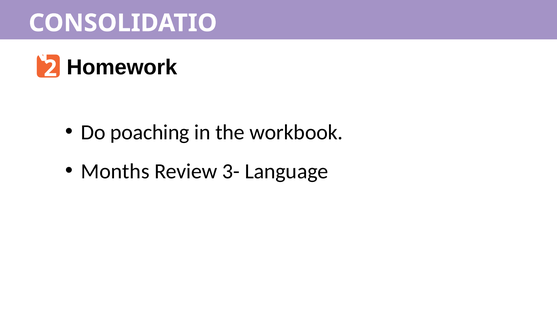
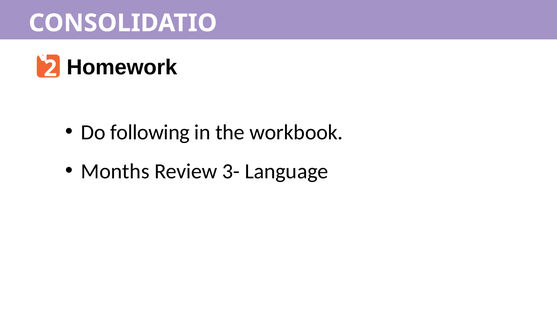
poaching: poaching -> following
